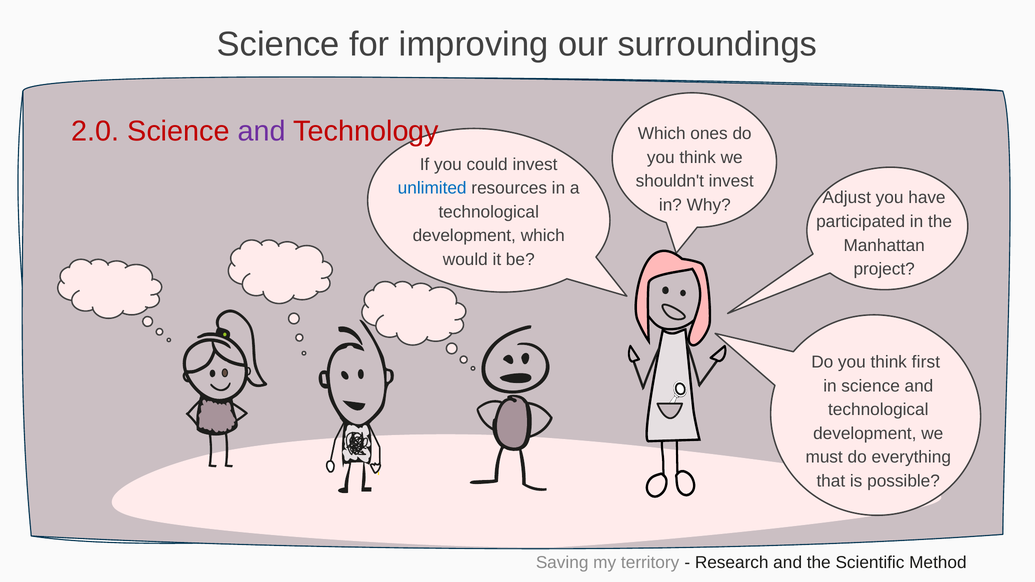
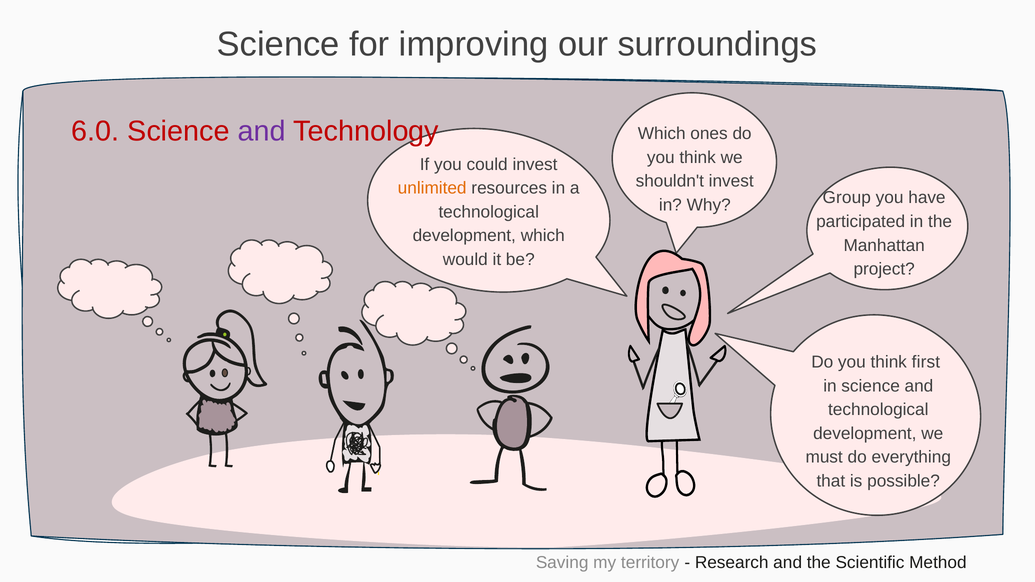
2.0: 2.0 -> 6.0
unlimited colour: blue -> orange
Adjust: Adjust -> Group
